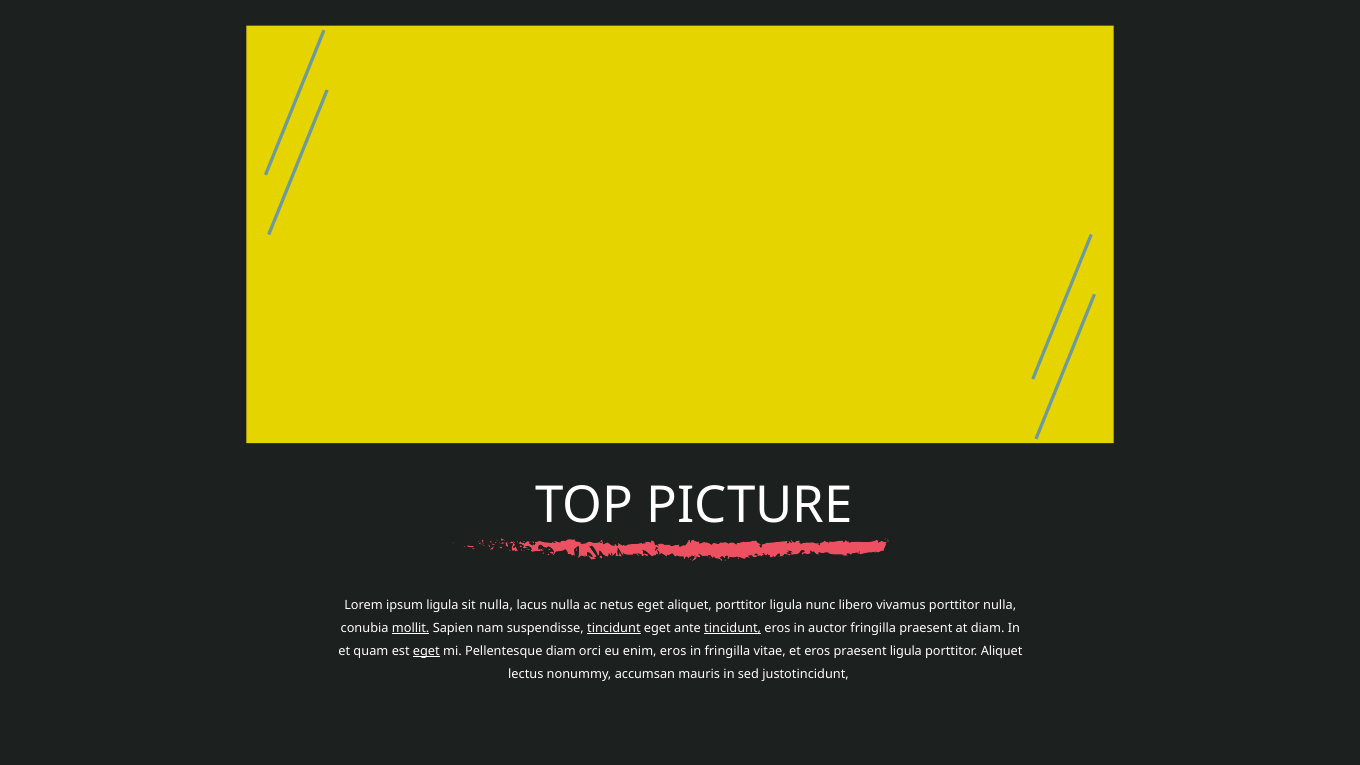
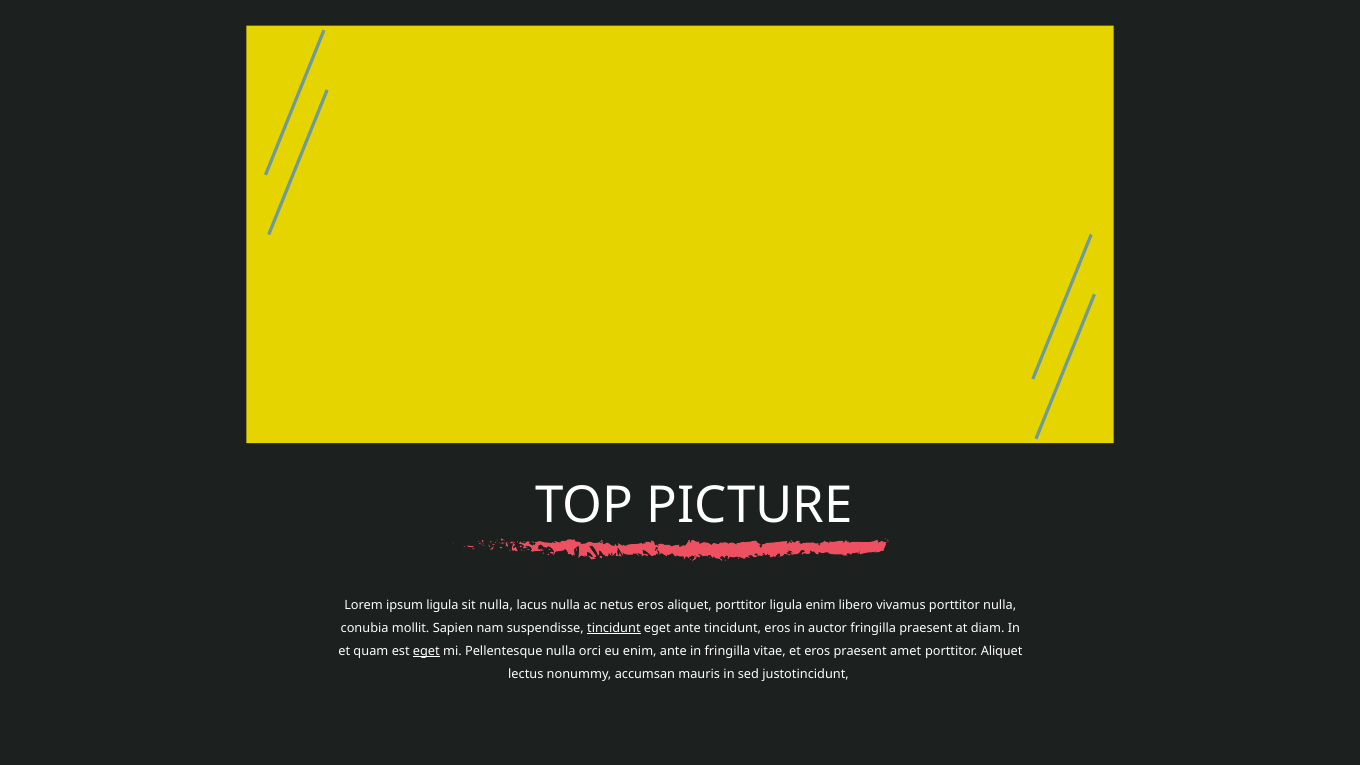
netus eget: eget -> eros
ligula nunc: nunc -> enim
mollit underline: present -> none
tincidunt at (733, 628) underline: present -> none
Pellentesque diam: diam -> nulla
enim eros: eros -> ante
praesent ligula: ligula -> amet
